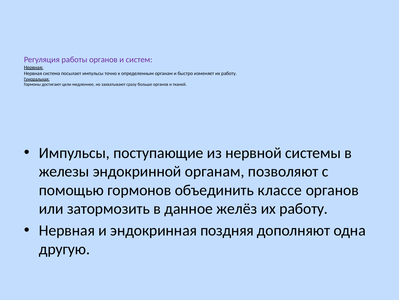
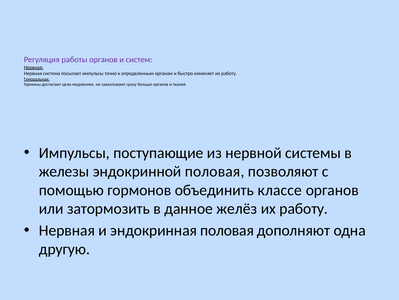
эндокринной органам: органам -> половая
эндокринная поздняя: поздняя -> половая
